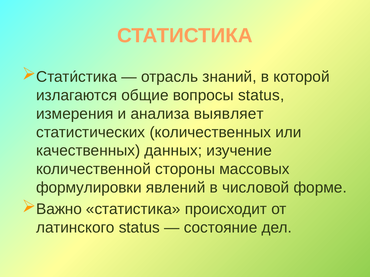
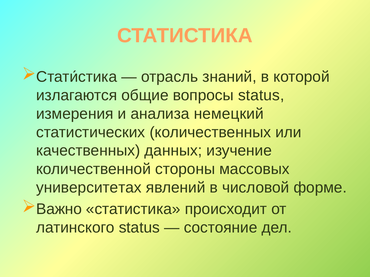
выявляет: выявляет -> немецкий
формулировки: формулировки -> университетах
